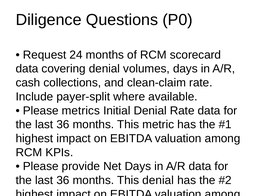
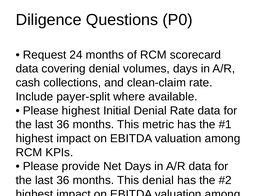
Please metrics: metrics -> highest
